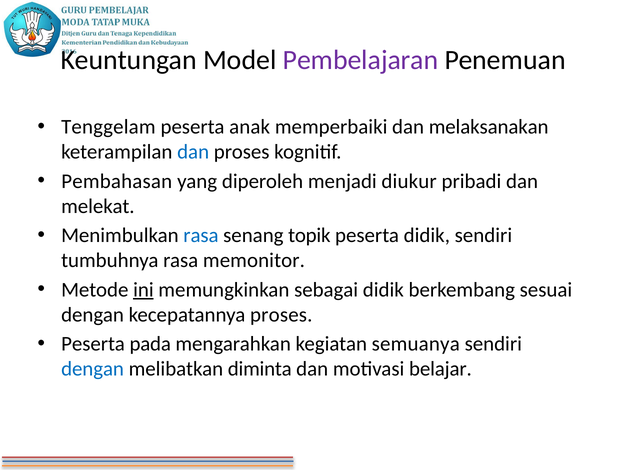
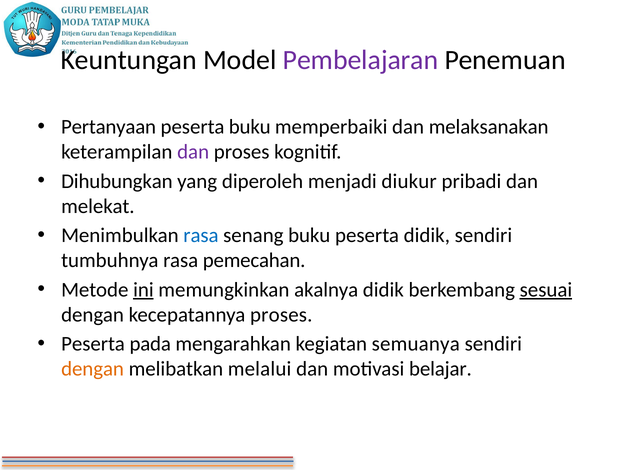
Tenggelam: Tenggelam -> Pertanyaan
peserta anak: anak -> buku
dan at (193, 152) colour: blue -> purple
Pembahasan: Pembahasan -> Dihubungkan
senang topik: topik -> buku
memonitor: memonitor -> pemecahan
sebagai: sebagai -> akalnya
sesuai underline: none -> present
dengan at (93, 369) colour: blue -> orange
diminta: diminta -> melalui
